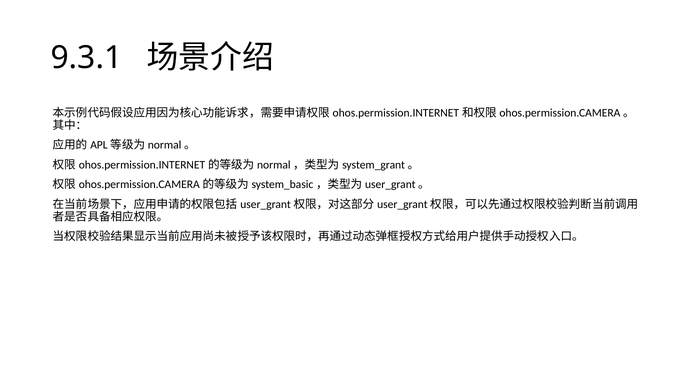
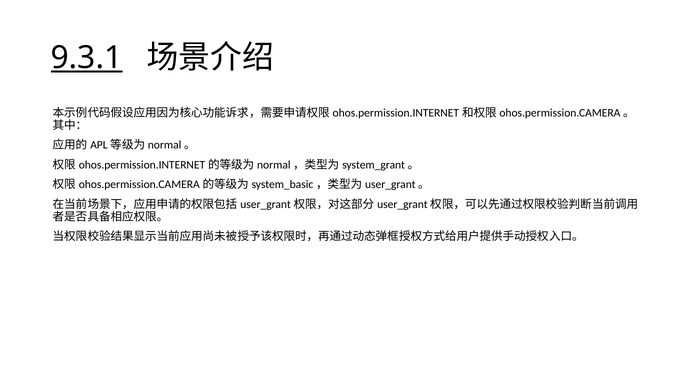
9.3.1 underline: none -> present
